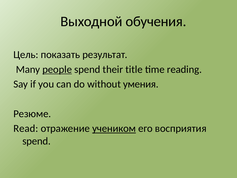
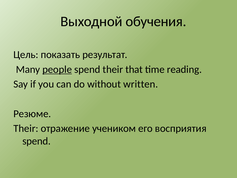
title: title -> that
умения: умения -> written
Read at (26, 128): Read -> Their
учеником underline: present -> none
